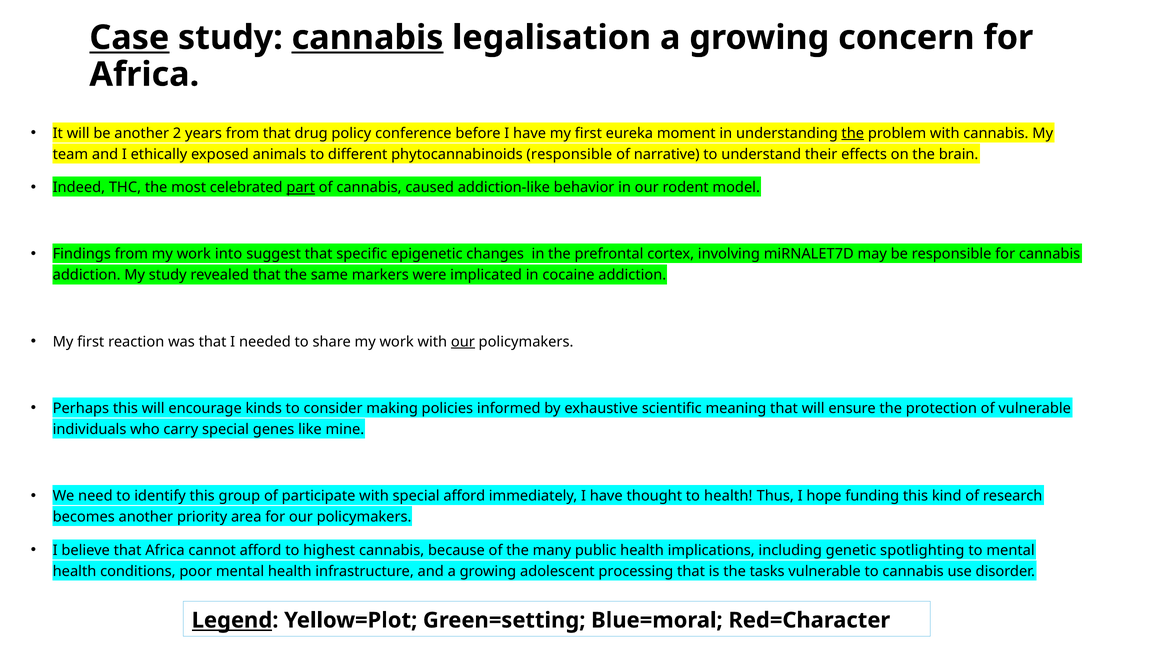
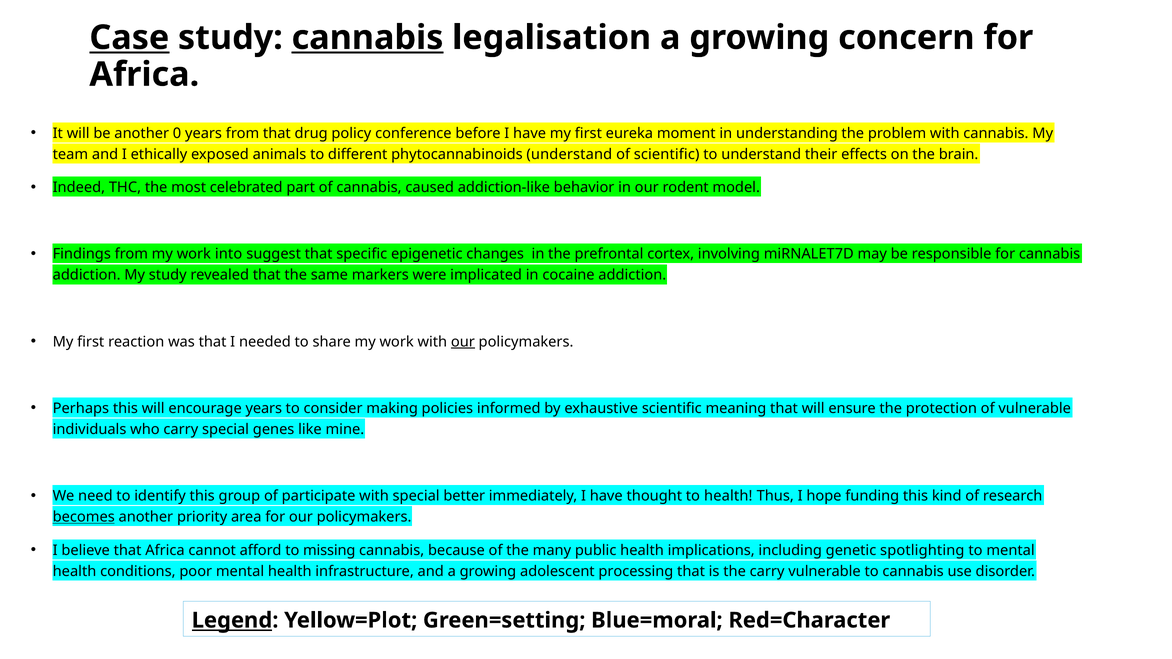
2: 2 -> 0
the at (853, 133) underline: present -> none
phytocannabinoids responsible: responsible -> understand
of narrative: narrative -> scientific
part underline: present -> none
encourage kinds: kinds -> years
special afford: afford -> better
becomes underline: none -> present
highest: highest -> missing
the tasks: tasks -> carry
